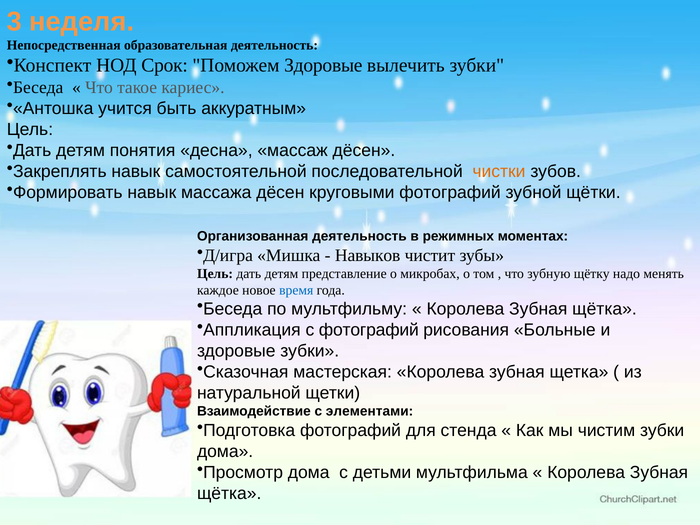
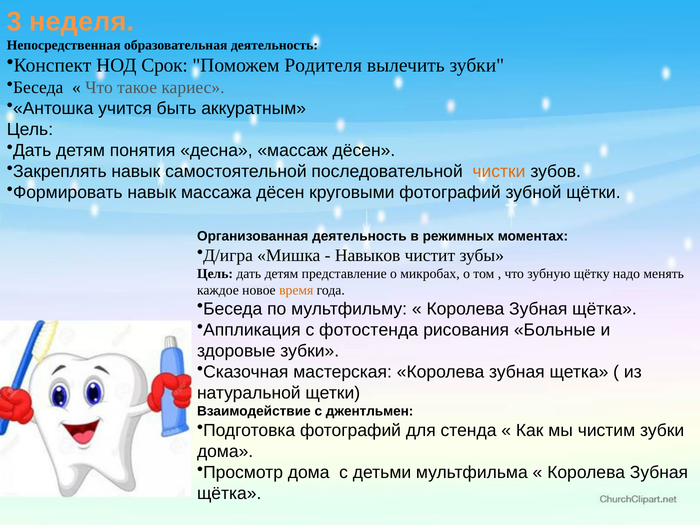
Поможем Здоровые: Здоровые -> Родителя
время colour: blue -> orange
с фотографий: фотографий -> фотостенда
элементами: элементами -> джентльмен
